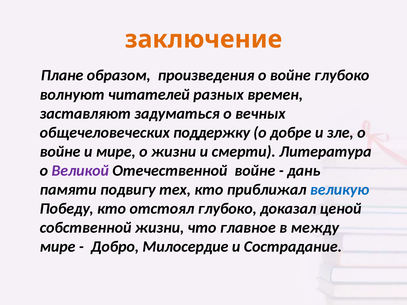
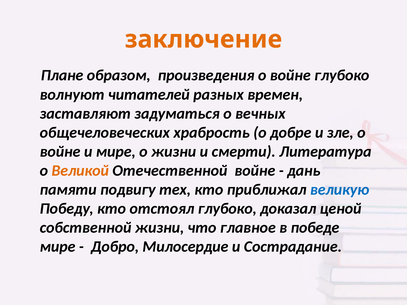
поддержку: поддержку -> храбрость
Великой colour: purple -> orange
между: между -> победе
